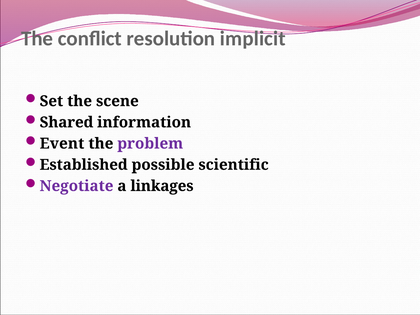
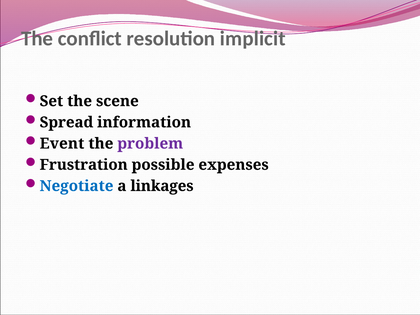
Shared: Shared -> Spread
Established: Established -> Frustration
scientific: scientific -> expenses
Negotiate colour: purple -> blue
